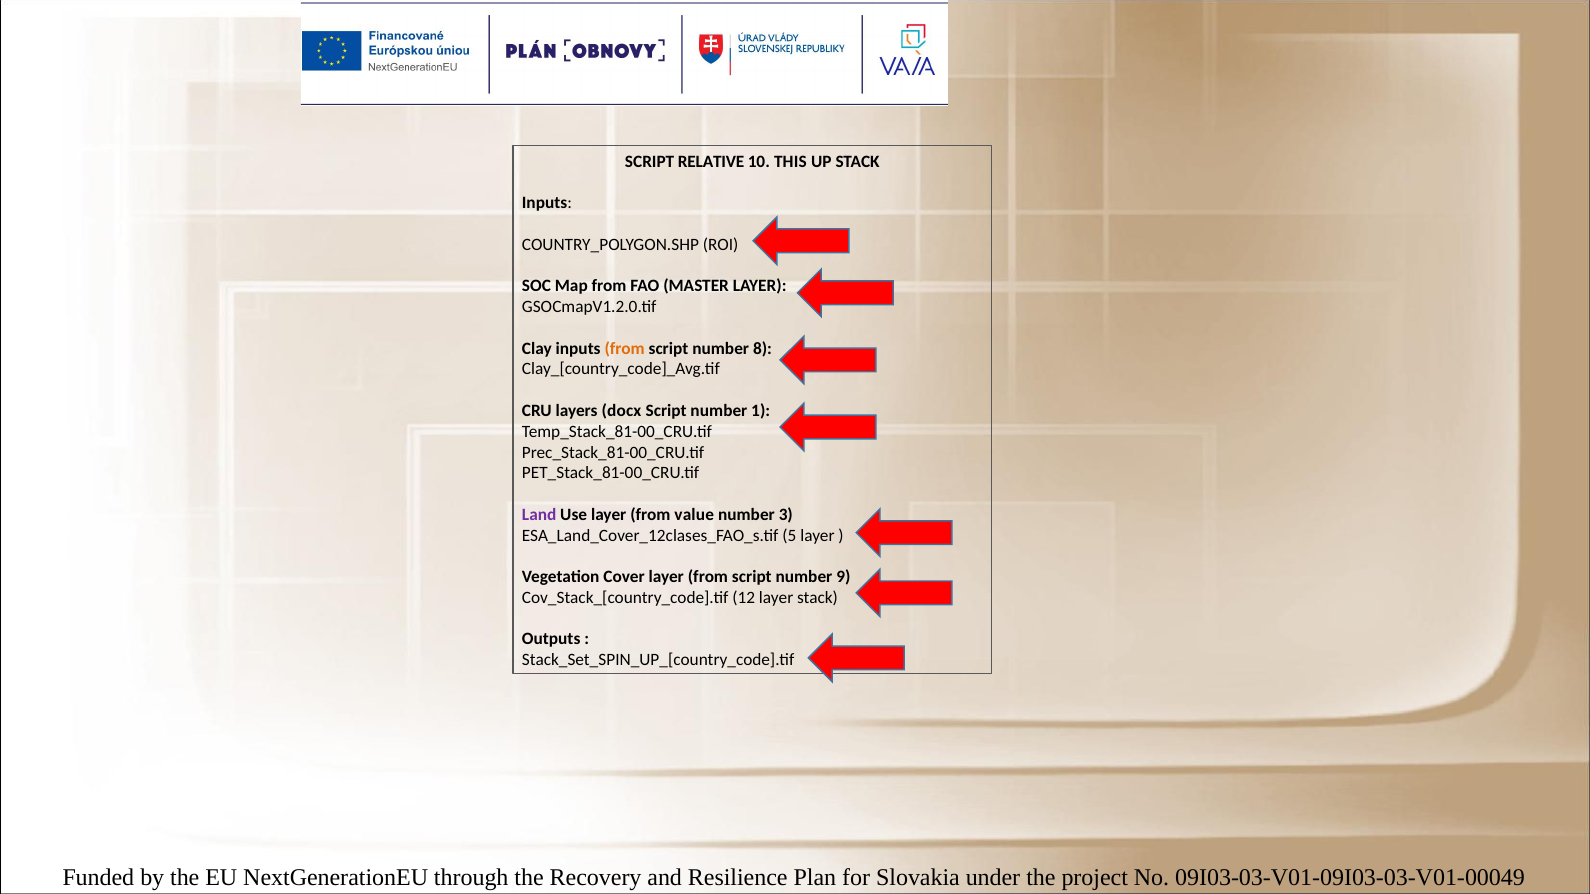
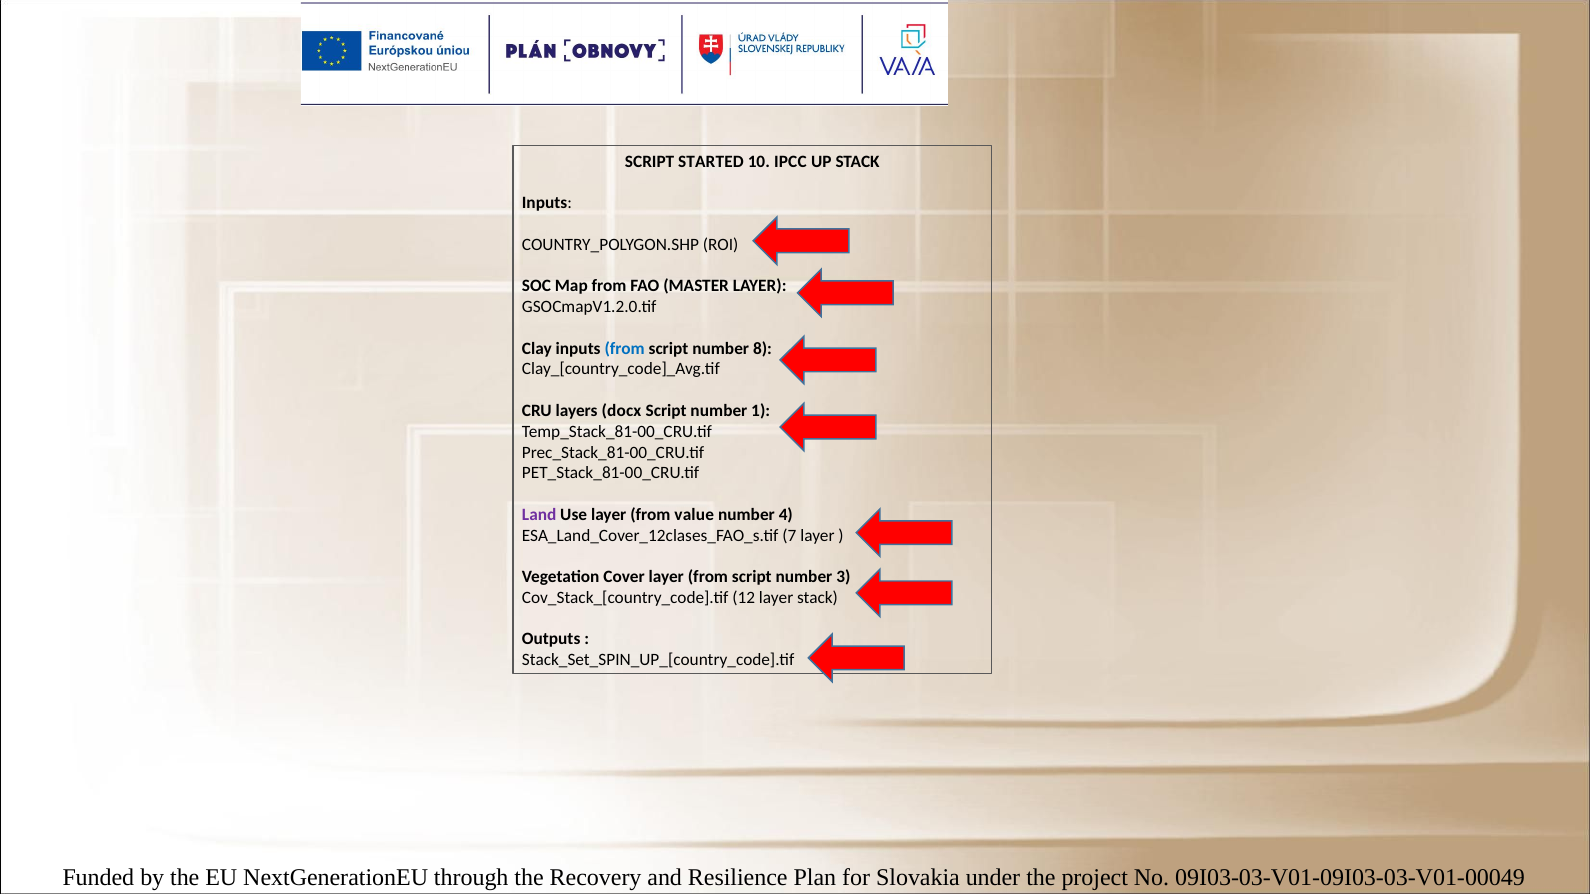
RELATIVE: RELATIVE -> STARTED
THIS: THIS -> IPCC
from at (625, 349) colour: orange -> blue
3: 3 -> 4
5: 5 -> 7
9: 9 -> 3
